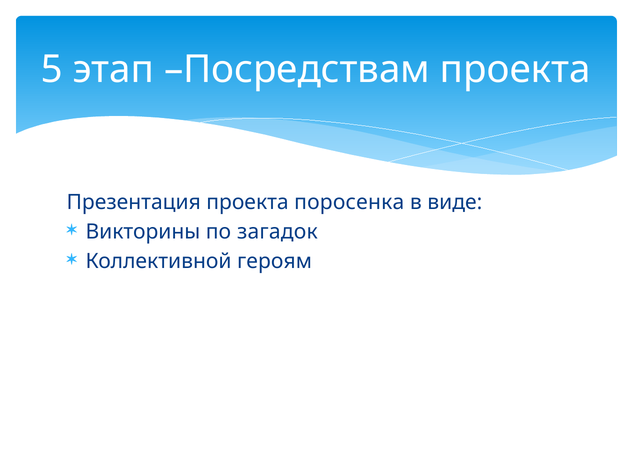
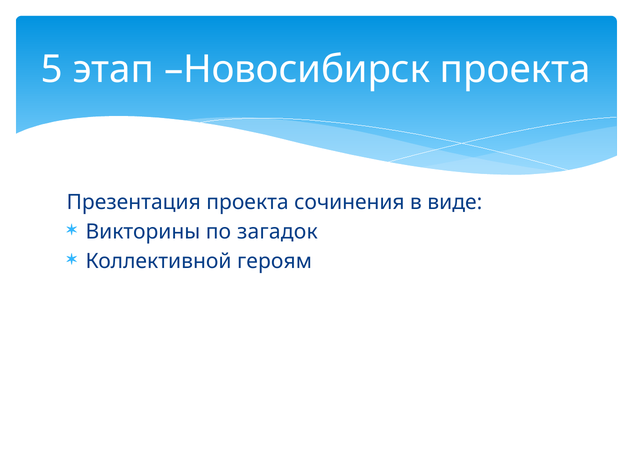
Посредствам: Посредствам -> Новосибирск
поросенка: поросенка -> сочинения
